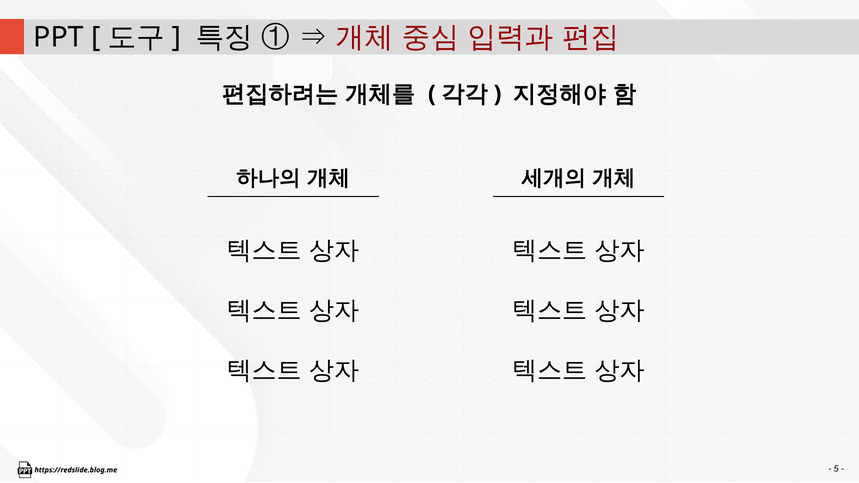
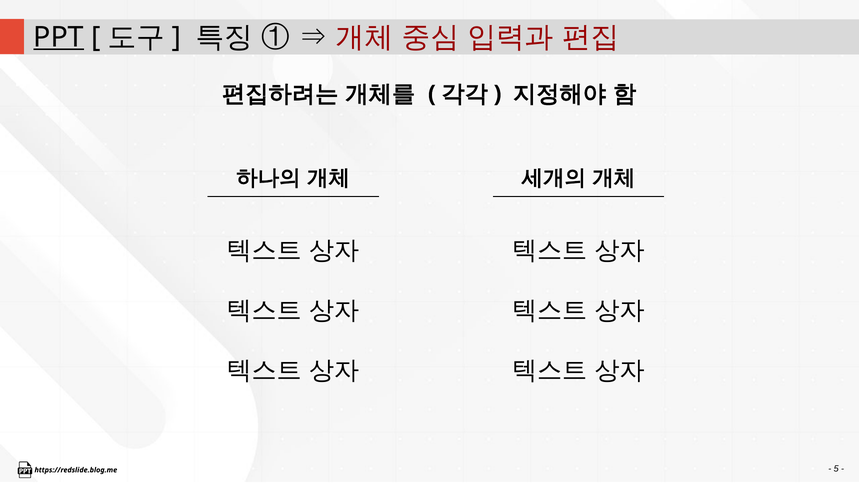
PPT underline: none -> present
